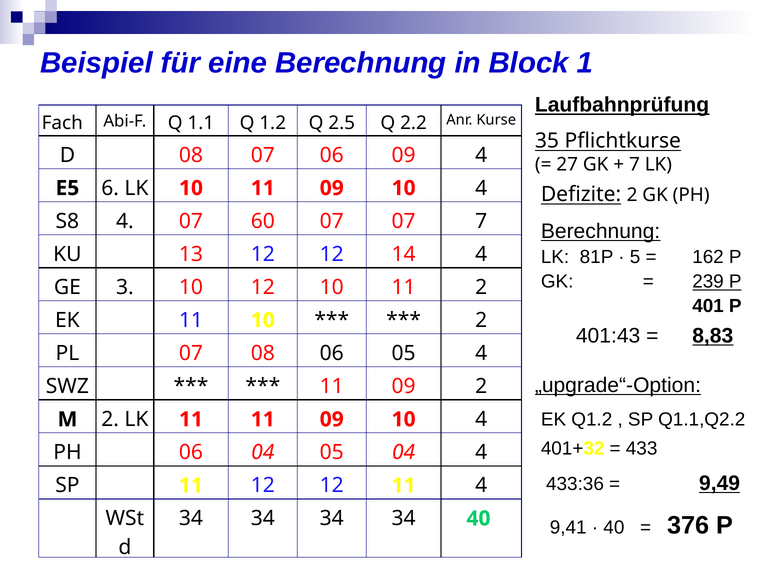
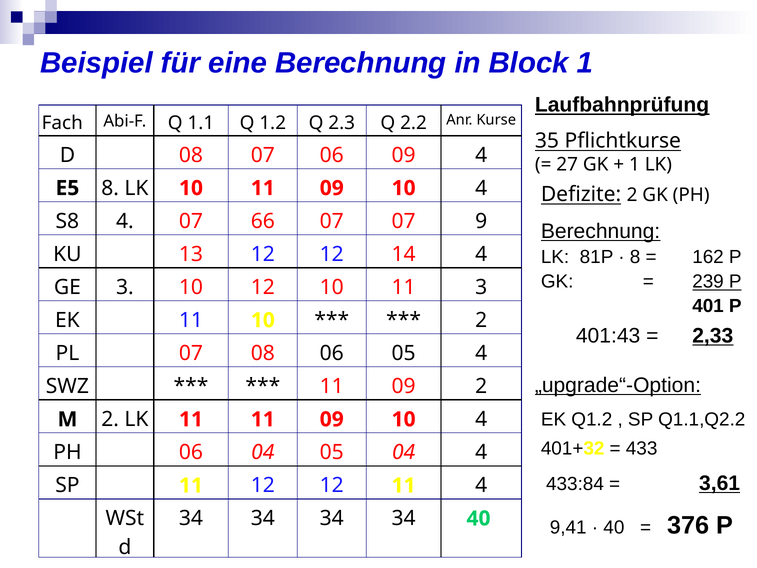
2.5: 2.5 -> 2.3
7 at (634, 165): 7 -> 1
E5 6: 6 -> 8
60: 60 -> 66
07 7: 7 -> 9
5 at (635, 257): 5 -> 8
11 2: 2 -> 3
8,83: 8,83 -> 2,33
433:36: 433:36 -> 433:84
9,49: 9,49 -> 3,61
